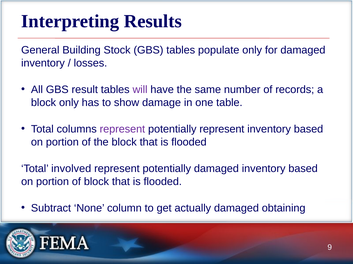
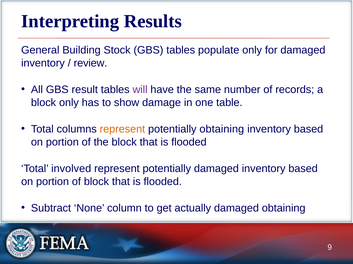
losses: losses -> review
represent at (122, 129) colour: purple -> orange
potentially represent: represent -> obtaining
